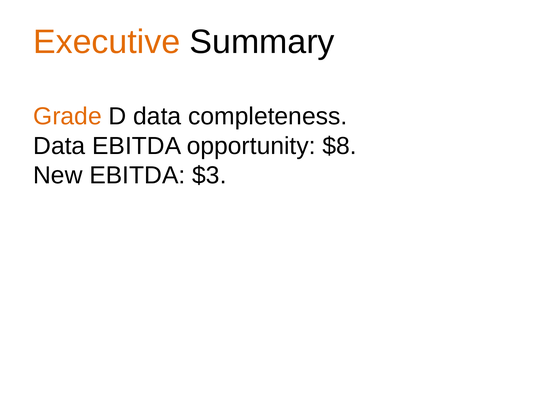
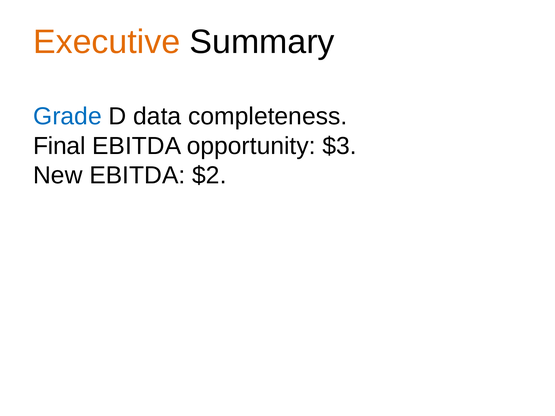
Grade colour: orange -> blue
Data at (59, 146): Data -> Final
$8: $8 -> $3
$3: $3 -> $2
